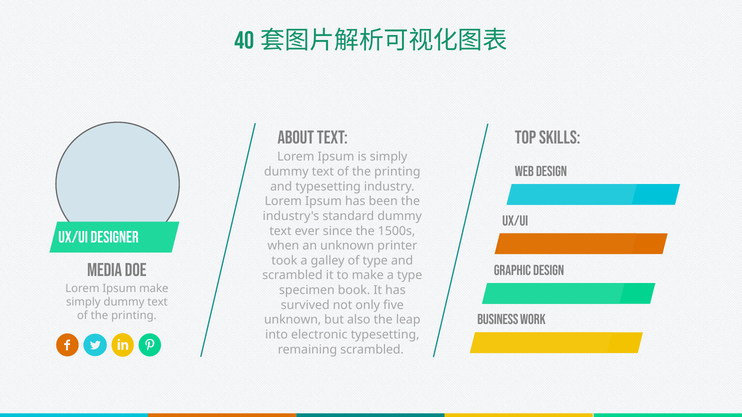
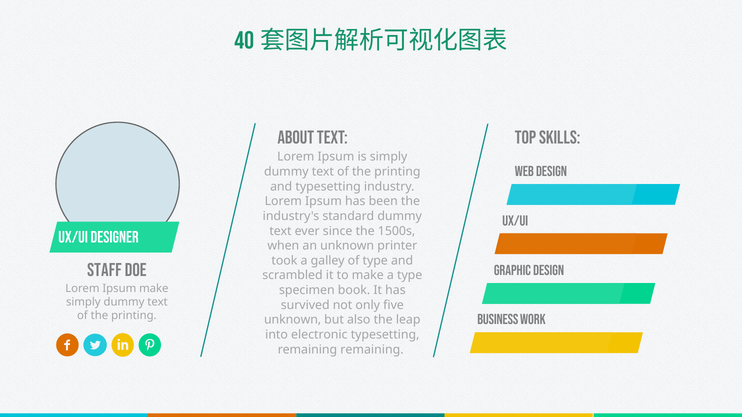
MEDIA: MEDIA -> STAFF
remaining scrambled: scrambled -> remaining
